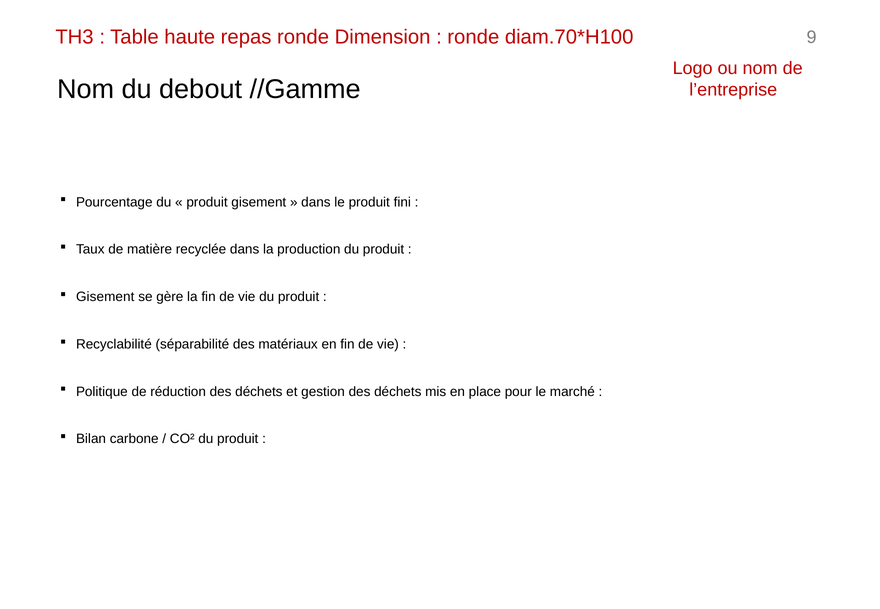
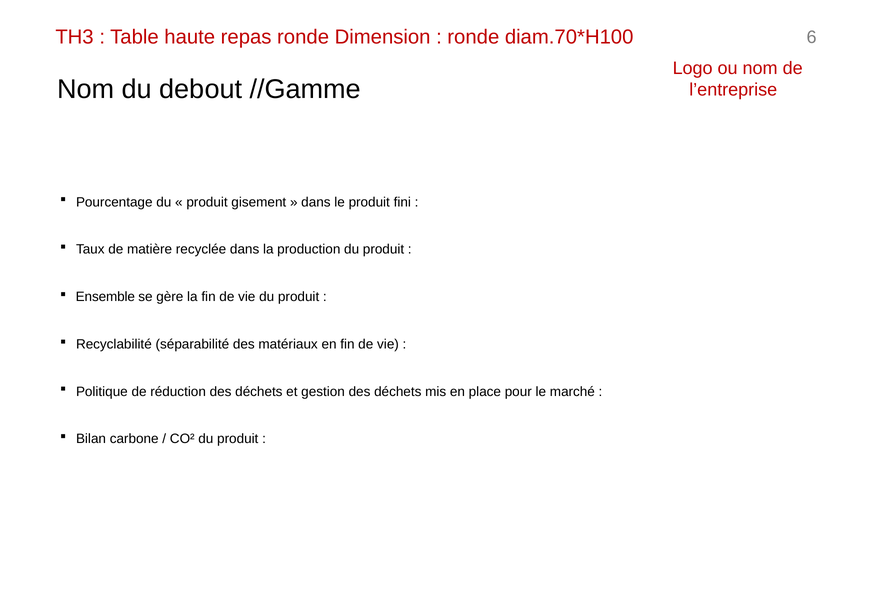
9: 9 -> 6
Gisement at (105, 297): Gisement -> Ensemble
